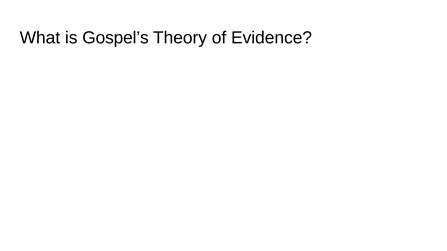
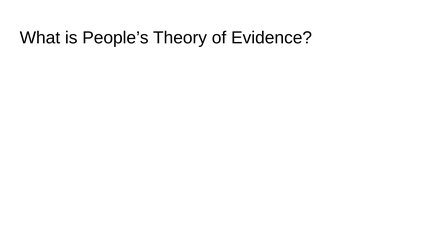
Gospel’s: Gospel’s -> People’s
